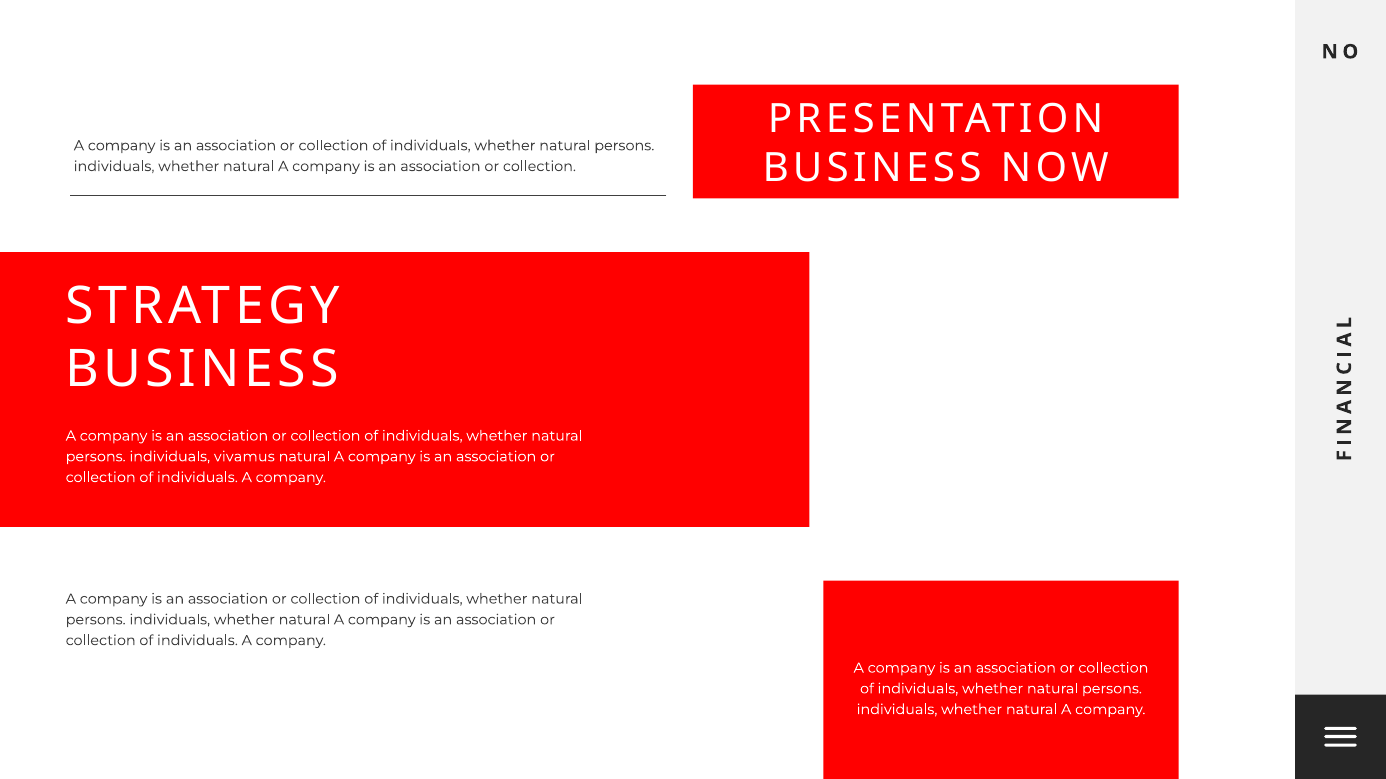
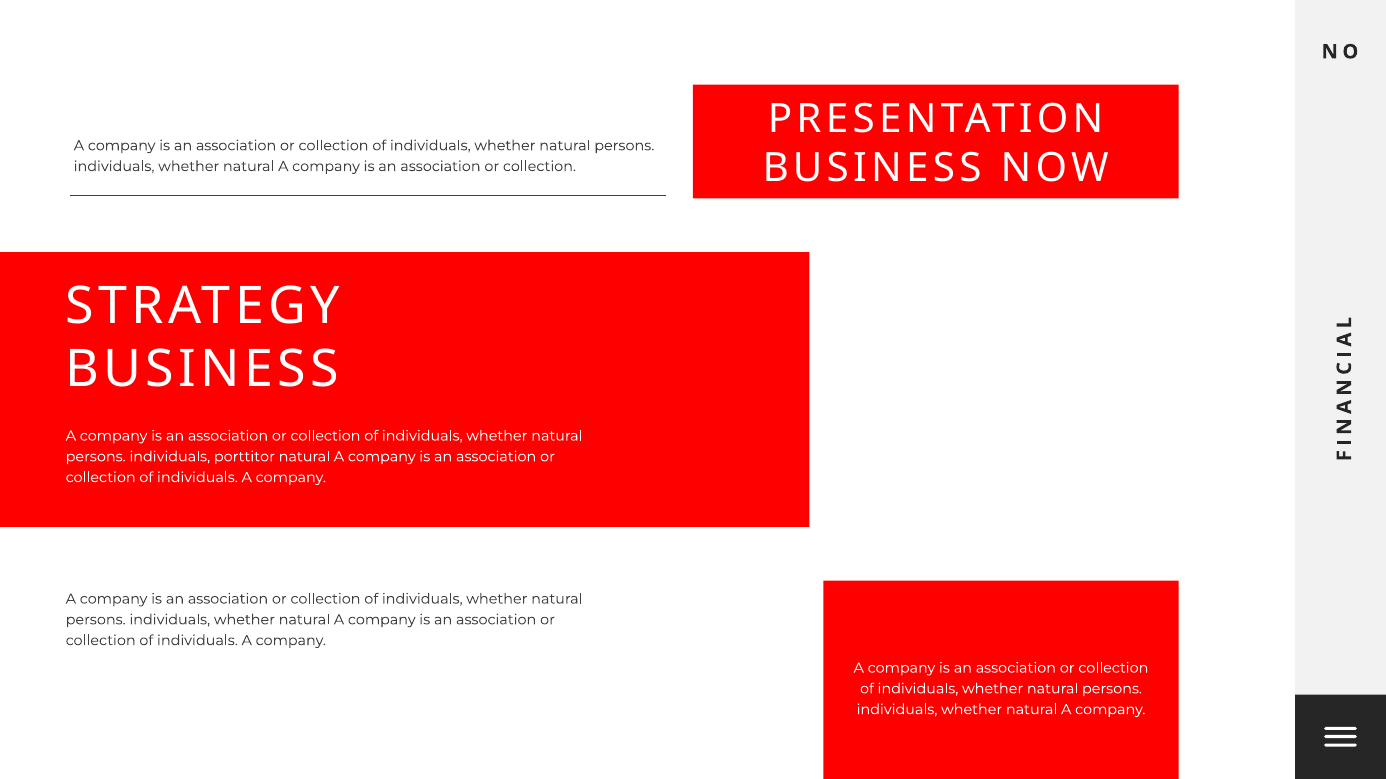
vivamus: vivamus -> porttitor
